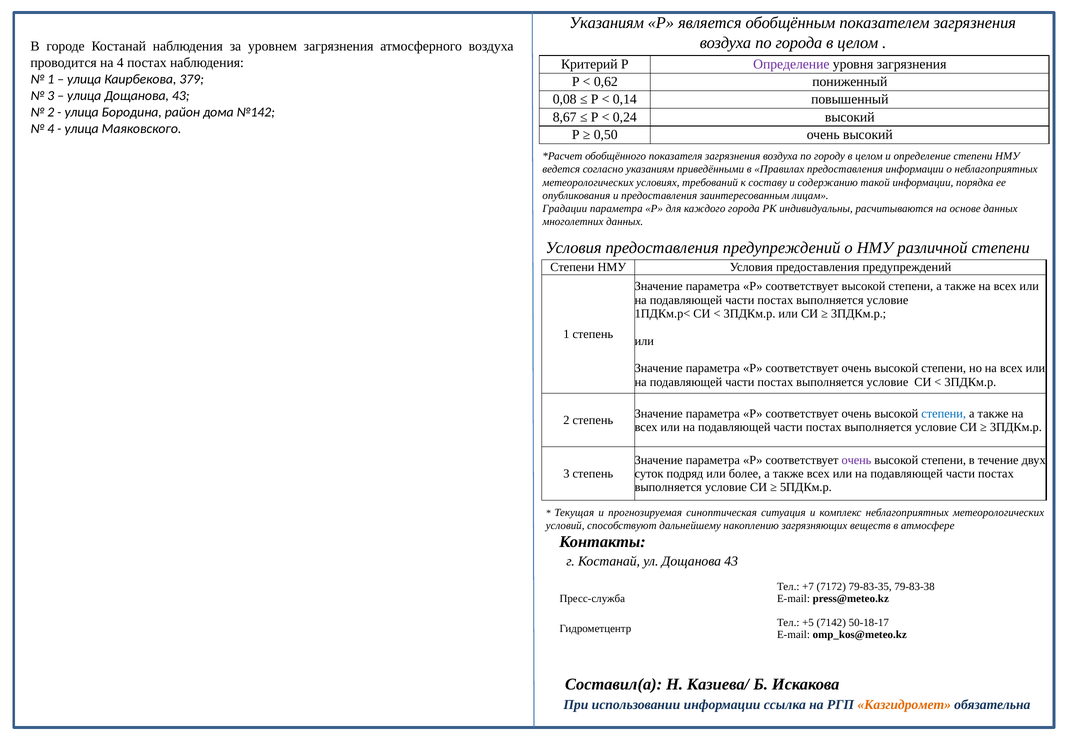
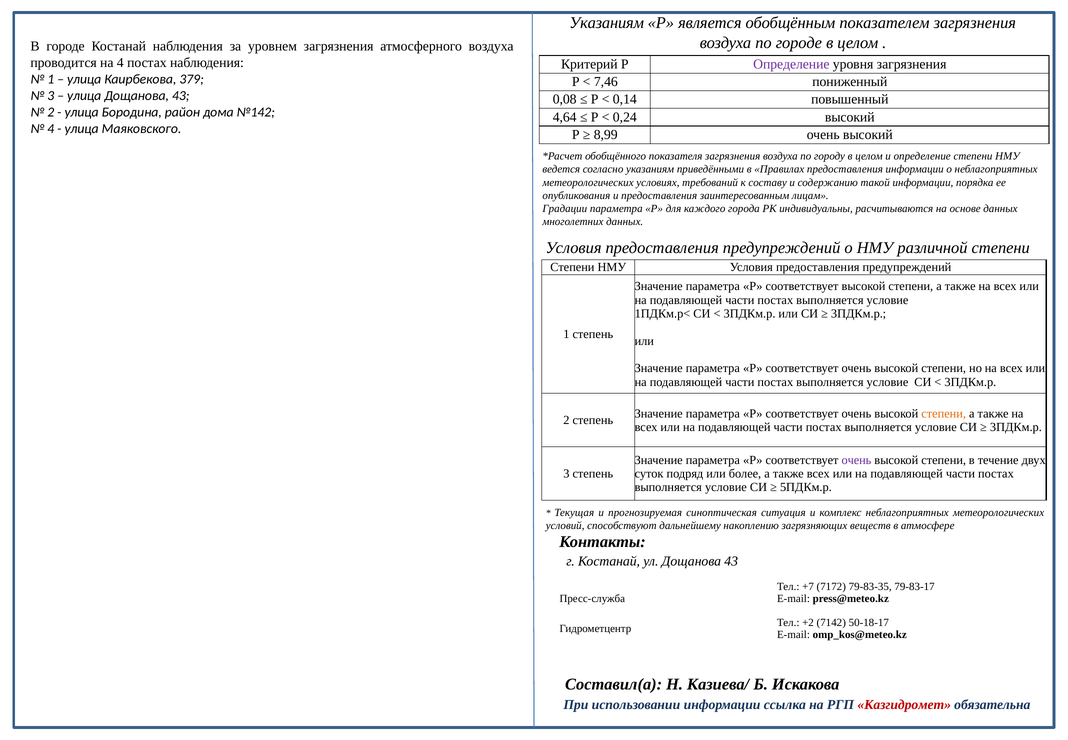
по города: города -> городе
0,62: 0,62 -> 7,46
8,67: 8,67 -> 4,64
0,50: 0,50 -> 8,99
степени at (944, 413) colour: blue -> orange
79-83-38: 79-83-38 -> 79-83-17
+5: +5 -> +2
Казгидромет colour: orange -> red
